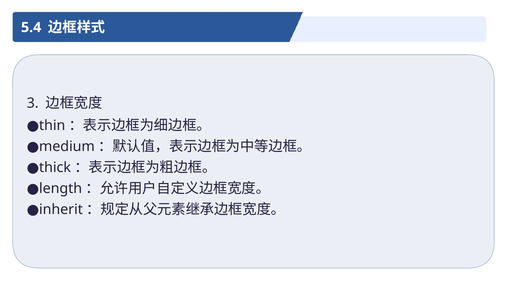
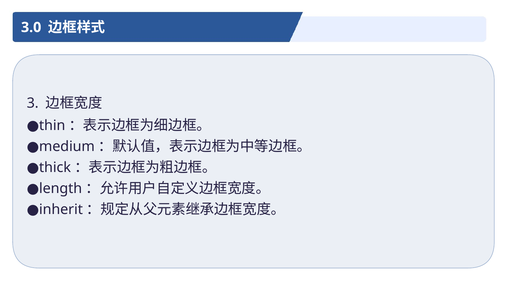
5.4: 5.4 -> 3.0
